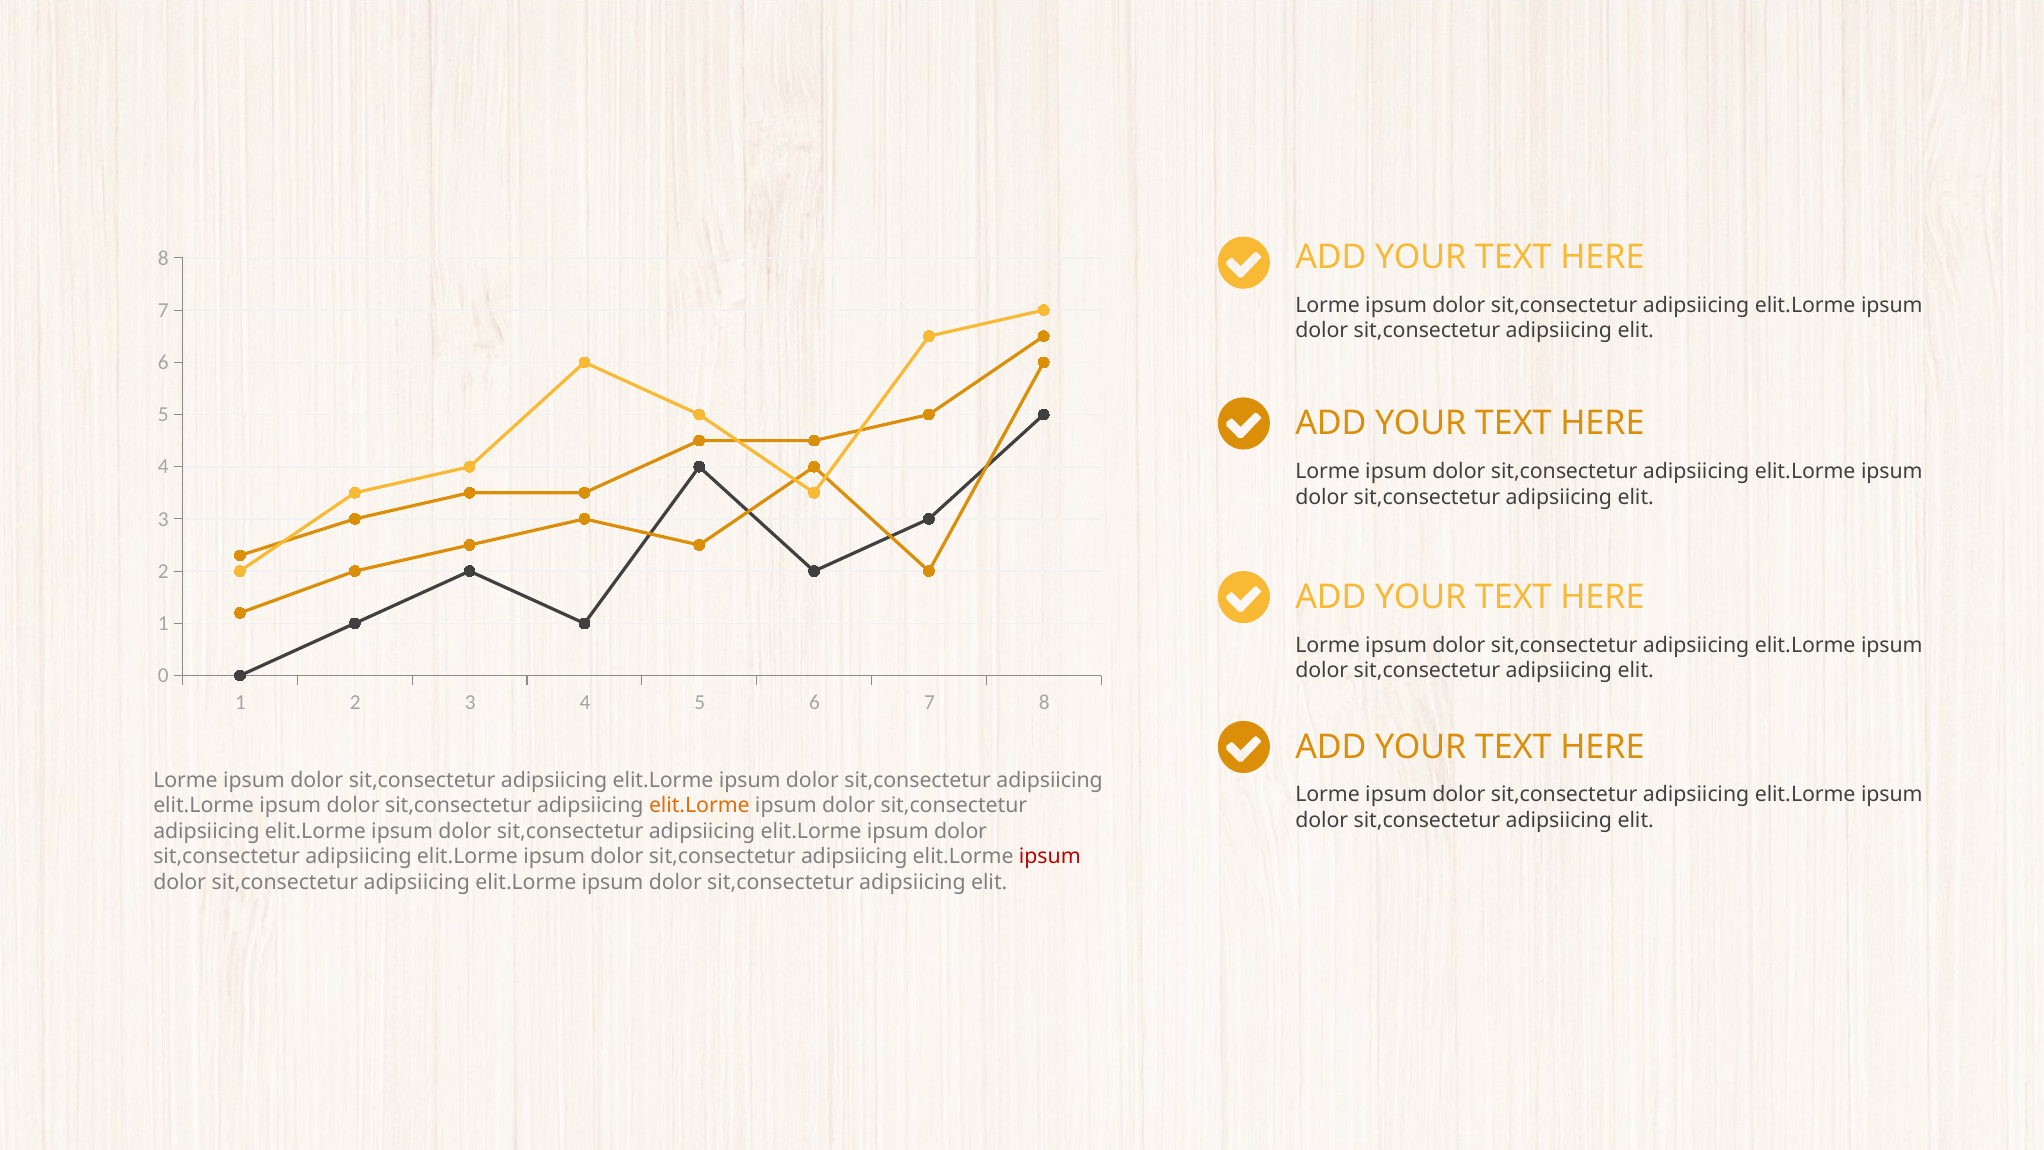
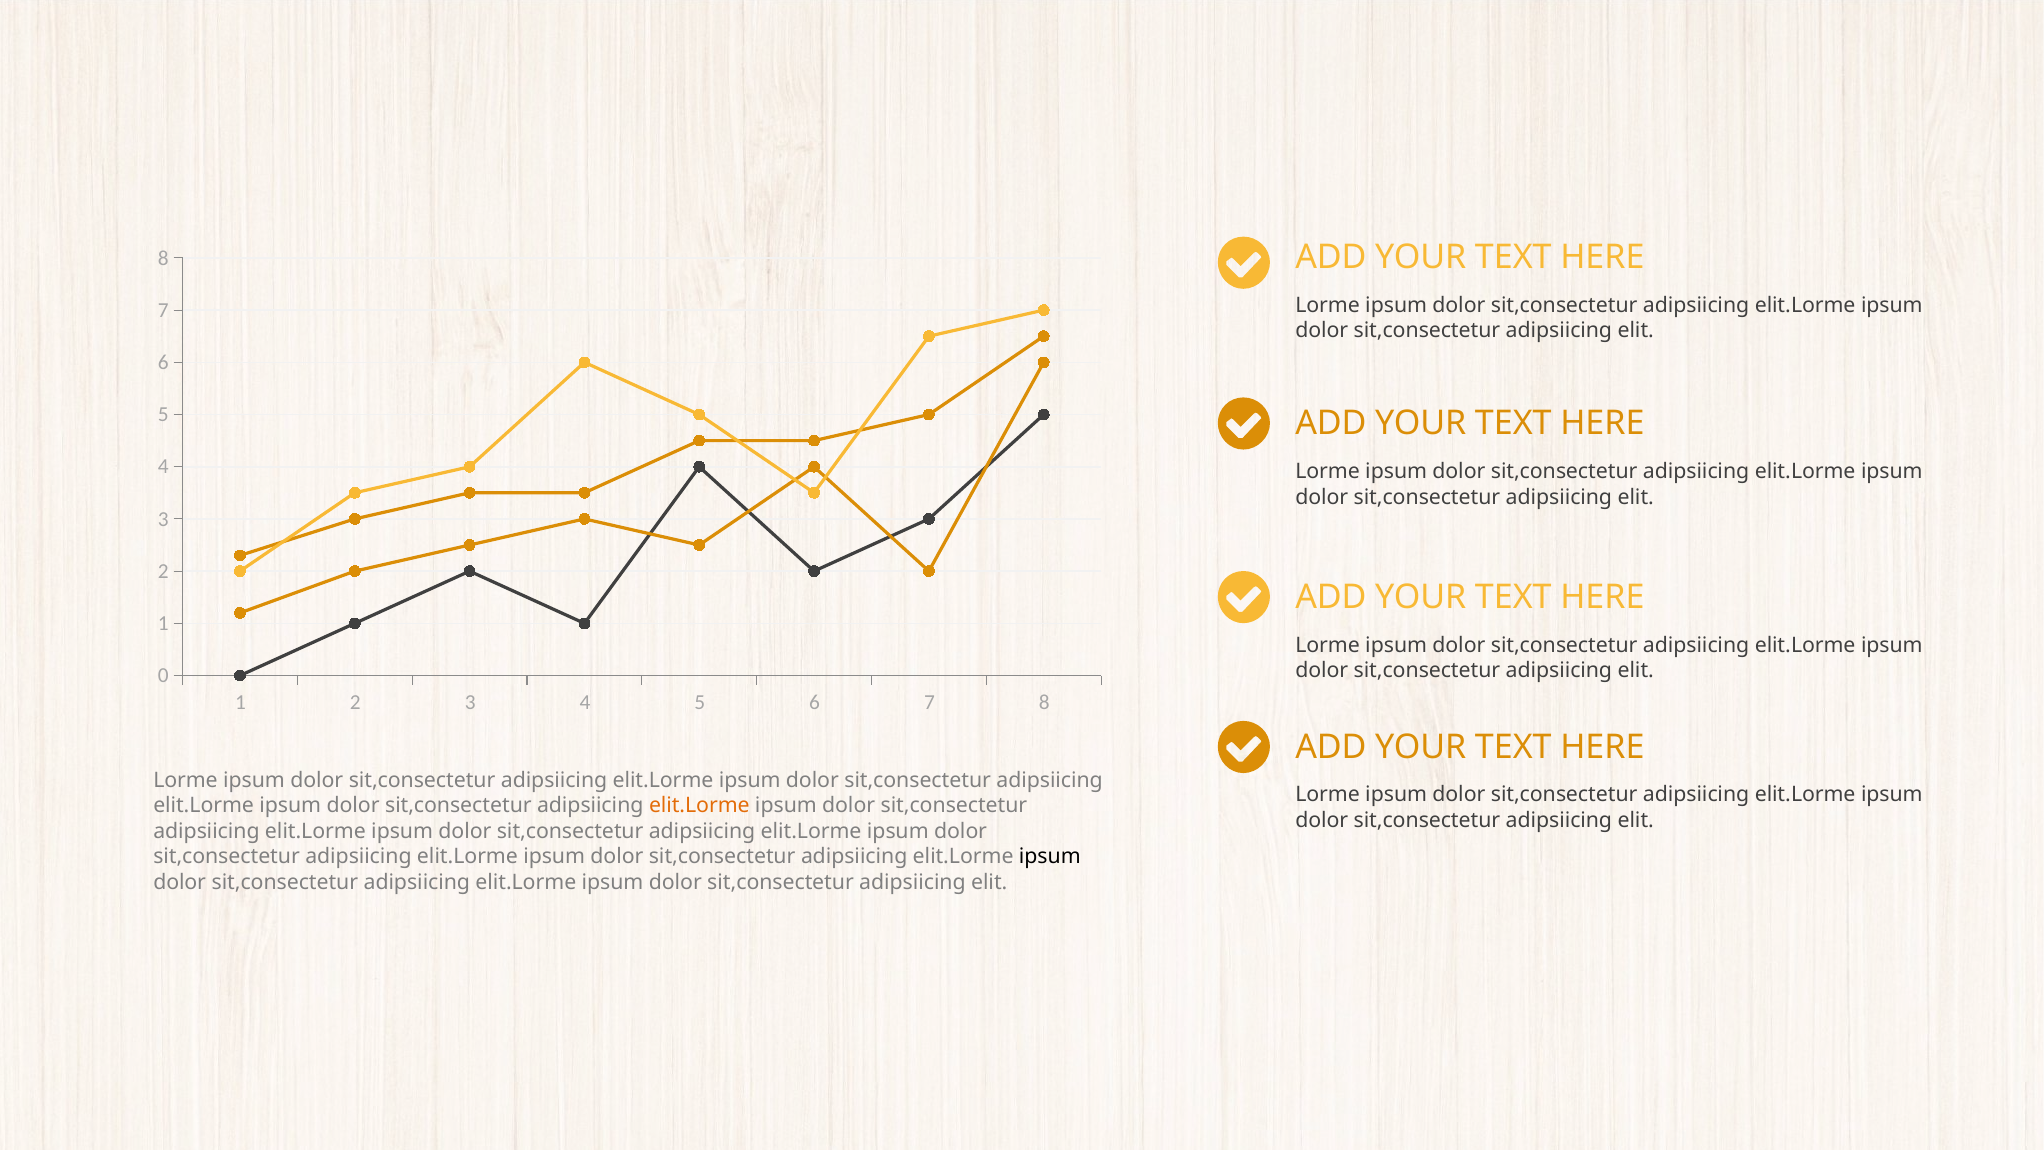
ipsum at (1050, 857) colour: red -> black
